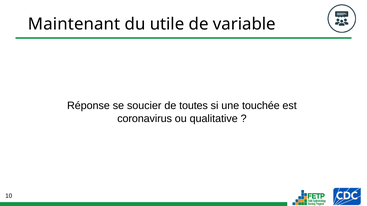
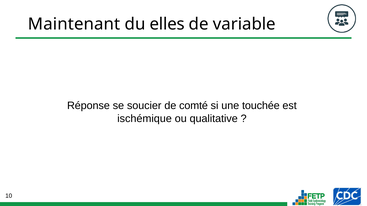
utile: utile -> elles
toutes: toutes -> comté
coronavirus: coronavirus -> ischémique
